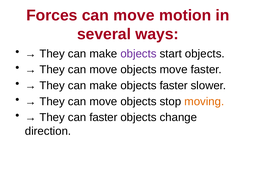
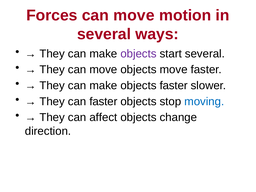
start objects: objects -> several
move at (103, 102): move -> faster
moving colour: orange -> blue
can faster: faster -> affect
